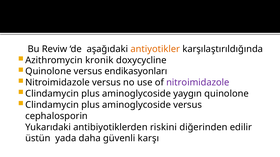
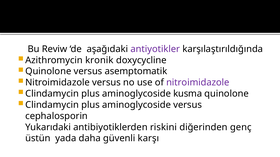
antiyotikler colour: orange -> purple
endikasyonları: endikasyonları -> asemptomatik
yaygın: yaygın -> kusma
edilir: edilir -> genç
